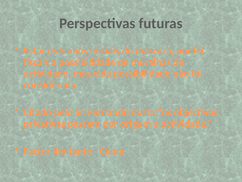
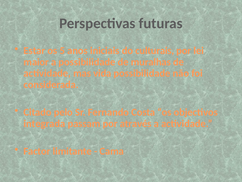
máscara: máscara -> culturais
fiscais: fiscais -> maior
privativas: privativas -> integrada
origem: origem -> através
